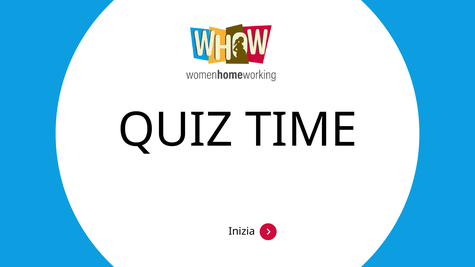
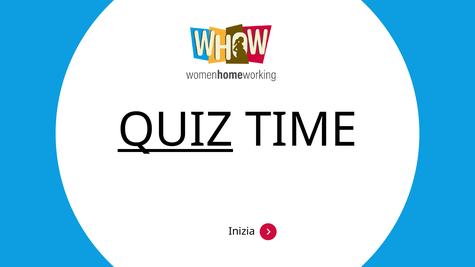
QUIZ underline: none -> present
